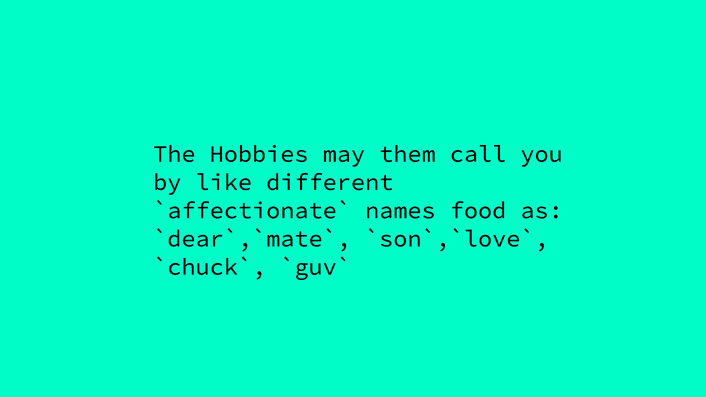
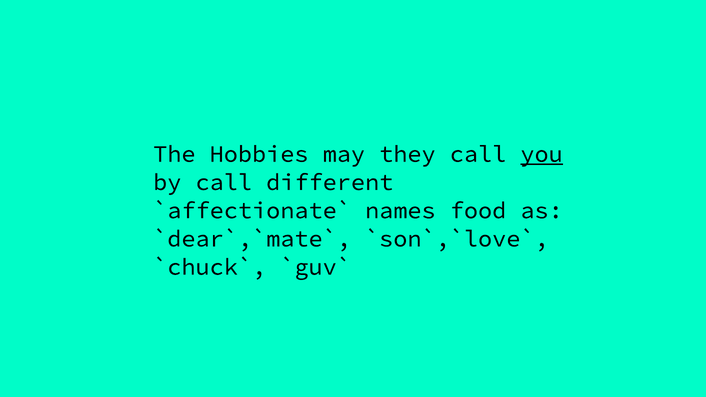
them: them -> they
you underline: none -> present
by like: like -> call
